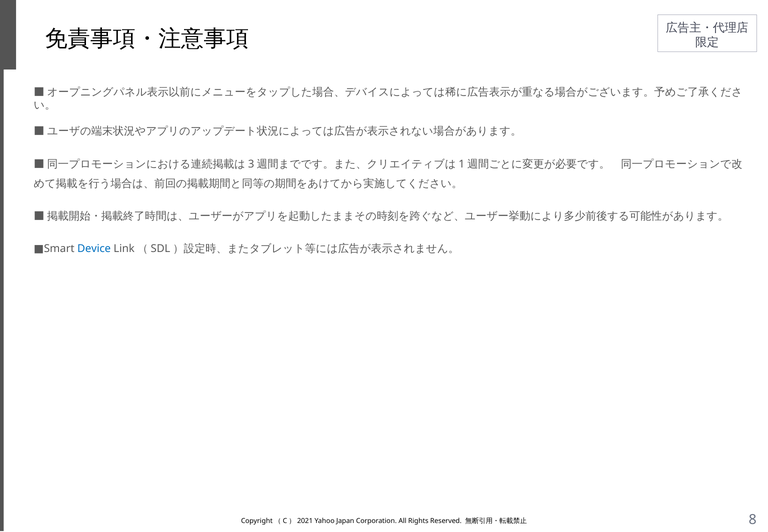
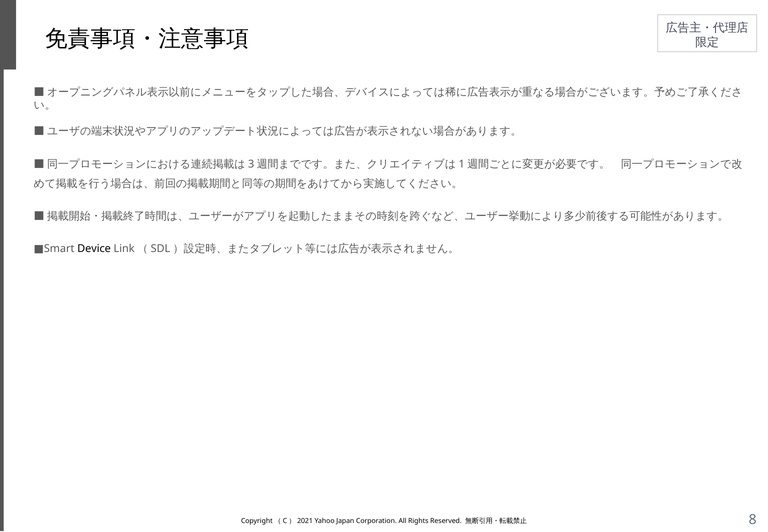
Device colour: blue -> black
